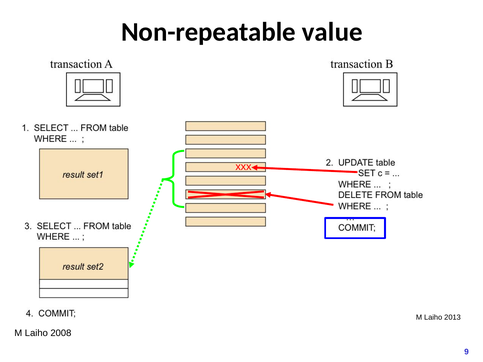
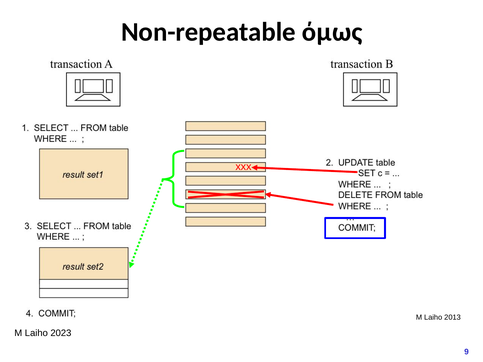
value: value -> όμως
2008: 2008 -> 2023
